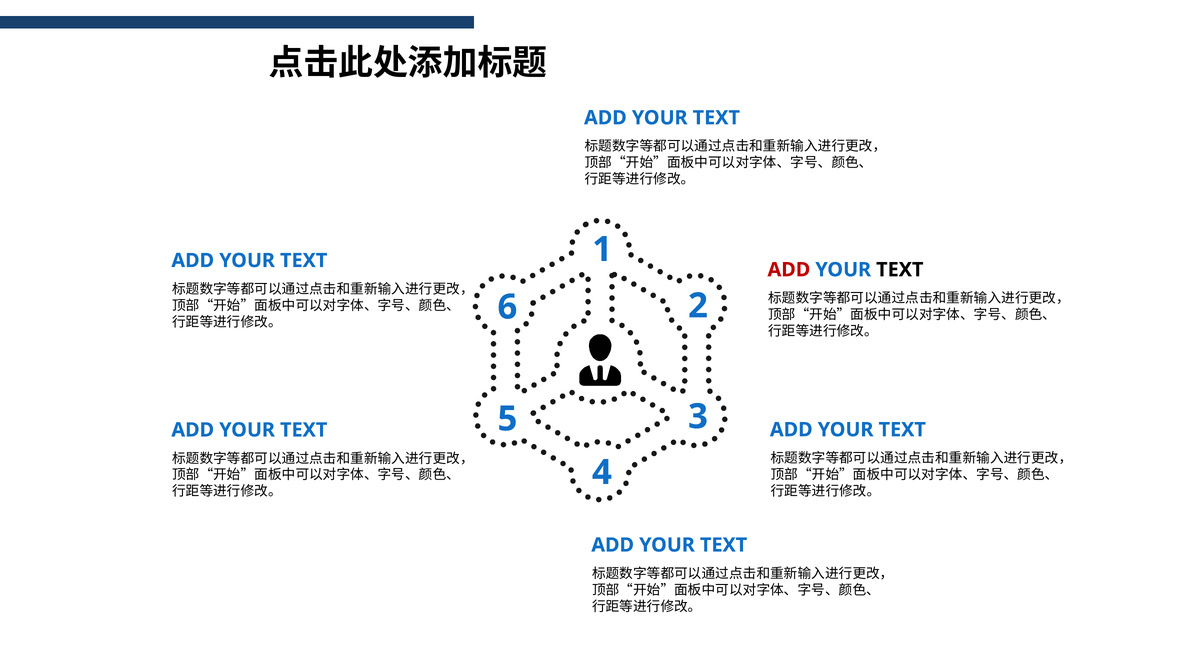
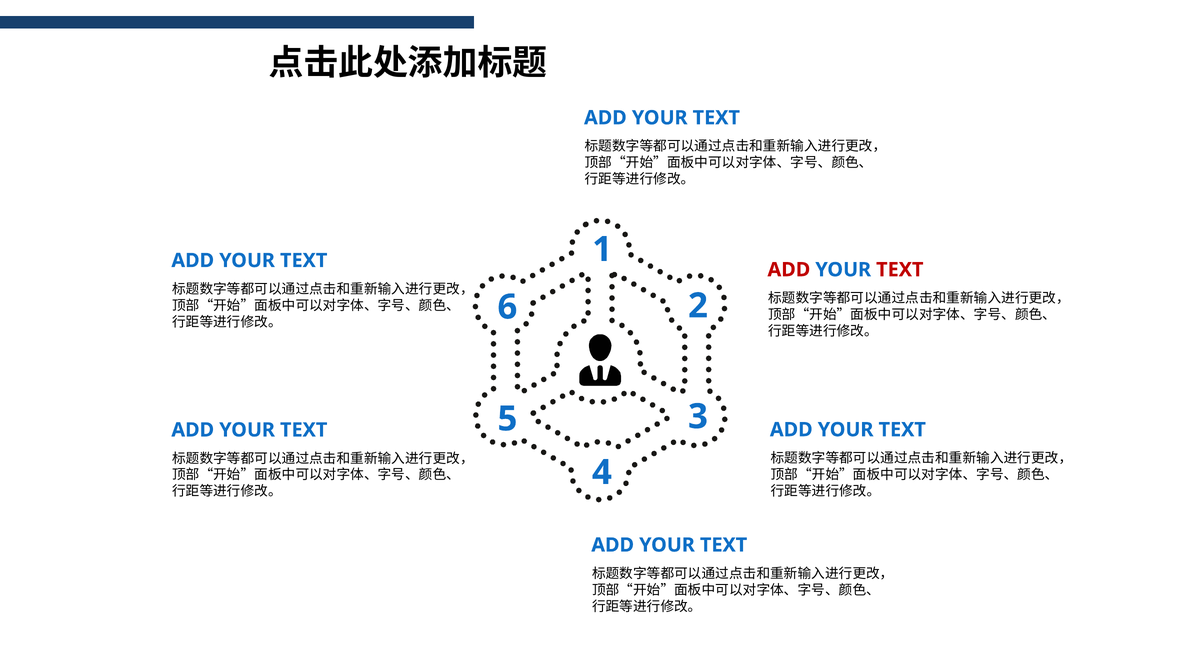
TEXT at (900, 270) colour: black -> red
